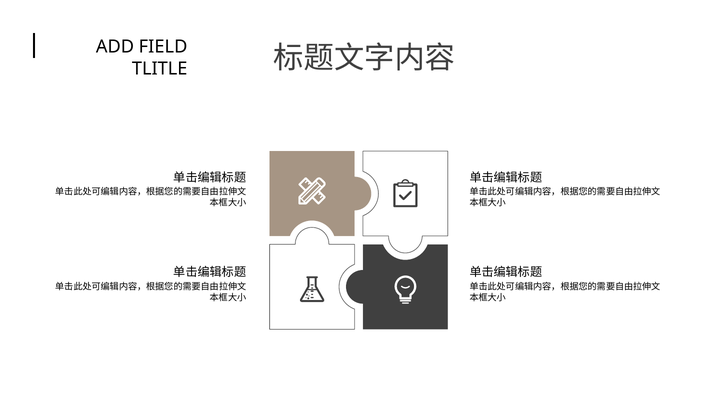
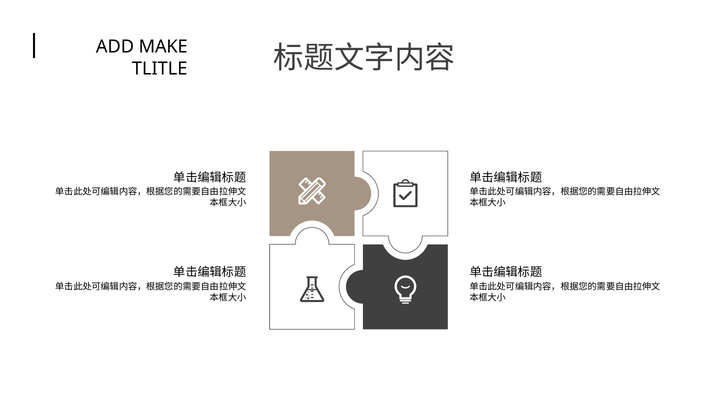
FIELD: FIELD -> MAKE
